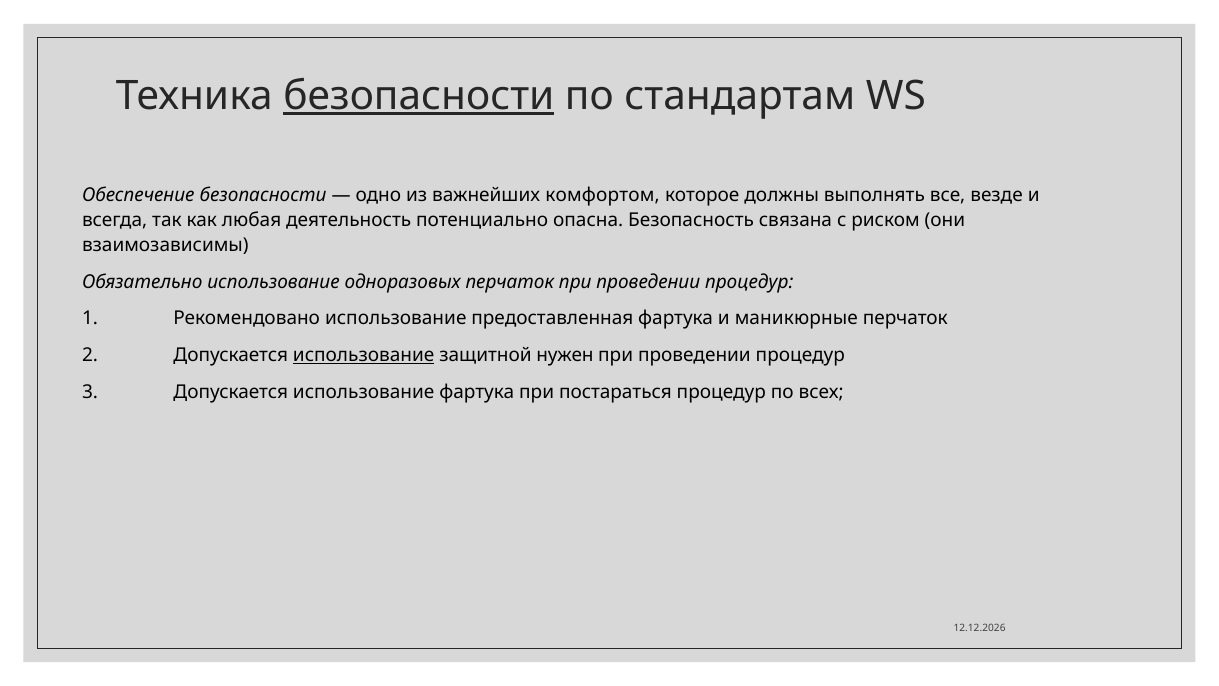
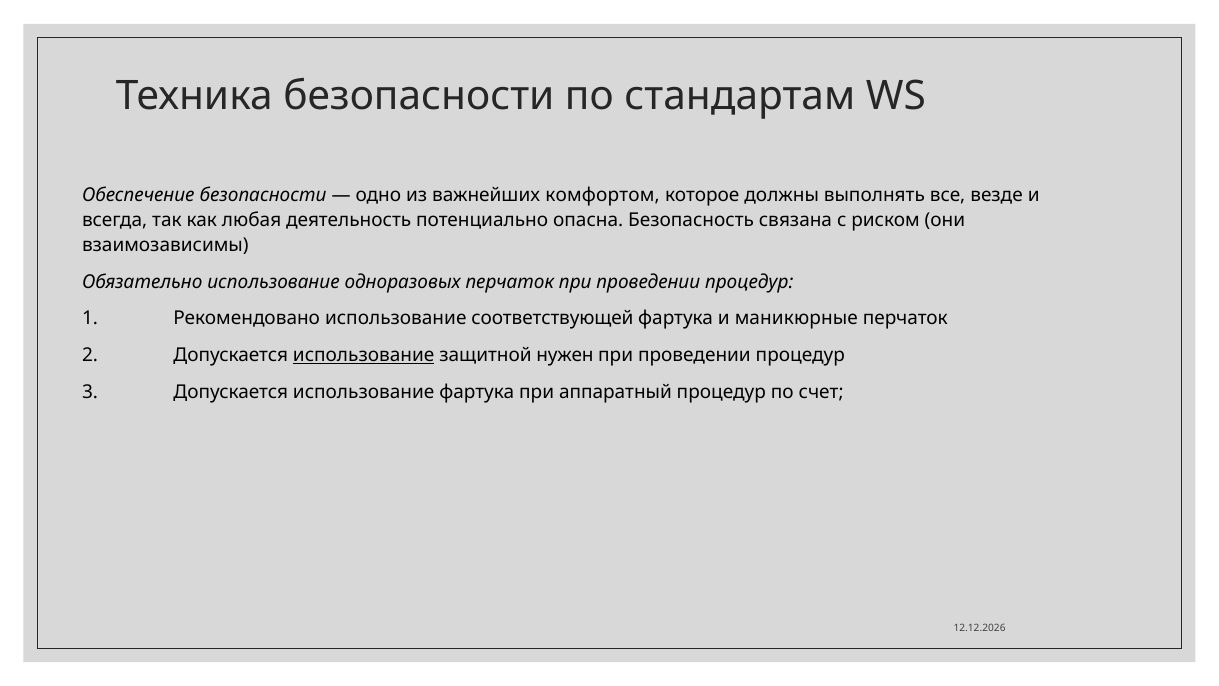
безопасности at (419, 96) underline: present -> none
предоставленная: предоставленная -> соответствующей
постараться: постараться -> аппаратный
всех: всех -> счет
